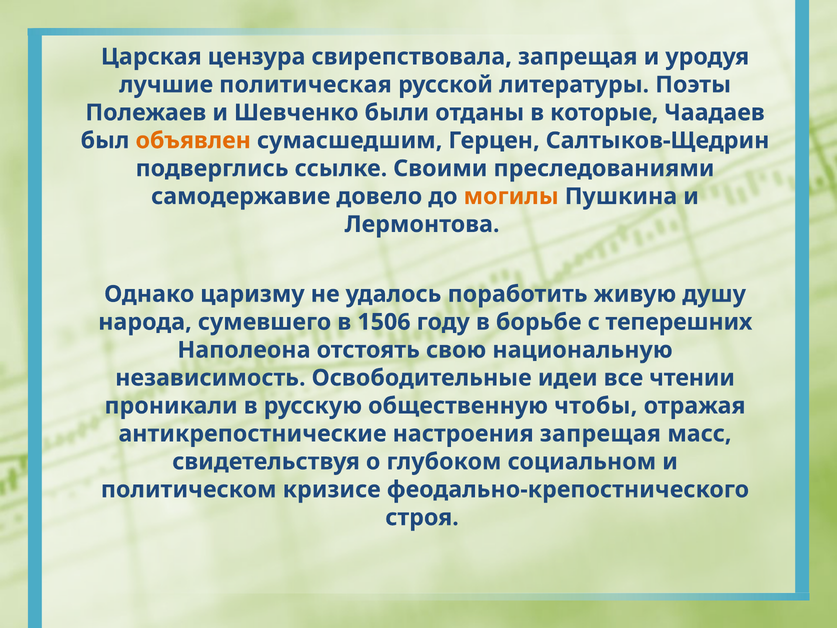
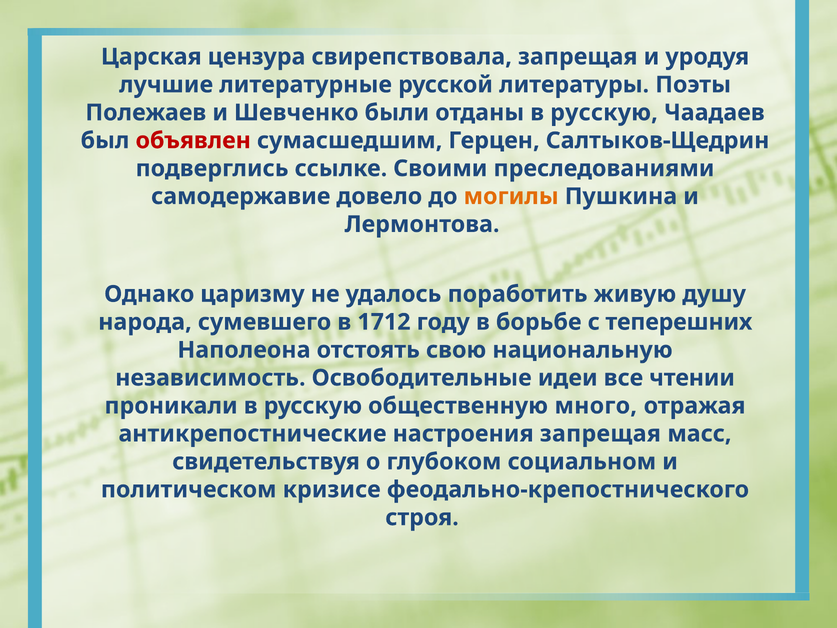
политическая: политическая -> литературные
отданы в которые: которые -> русскую
объявлен colour: orange -> red
1506: 1506 -> 1712
чтобы: чтобы -> много
